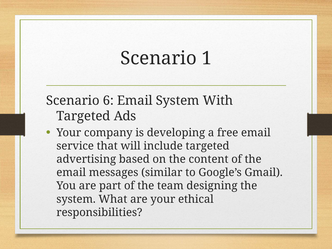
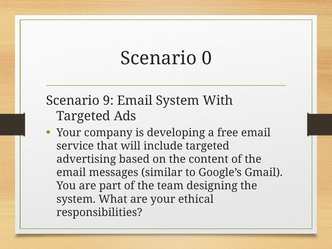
1: 1 -> 0
6: 6 -> 9
